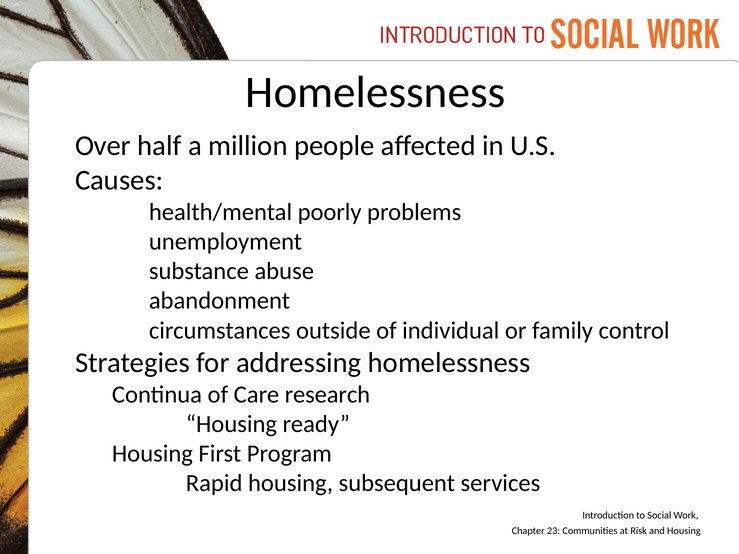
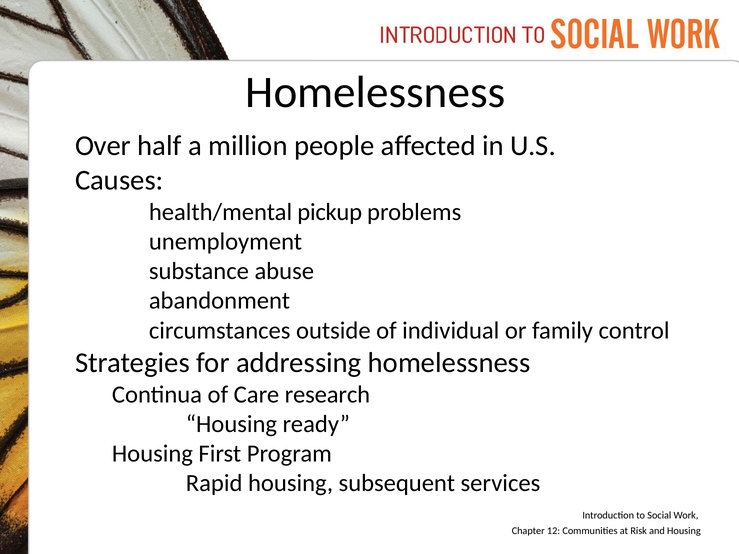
poorly: poorly -> pickup
23: 23 -> 12
